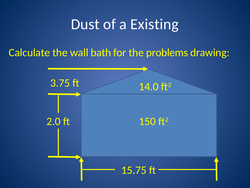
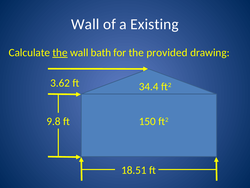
Dust at (85, 24): Dust -> Wall
the at (60, 52) underline: none -> present
problems: problems -> provided
3.75: 3.75 -> 3.62
14.0: 14.0 -> 34.4
2.0: 2.0 -> 9.8
15.75: 15.75 -> 18.51
